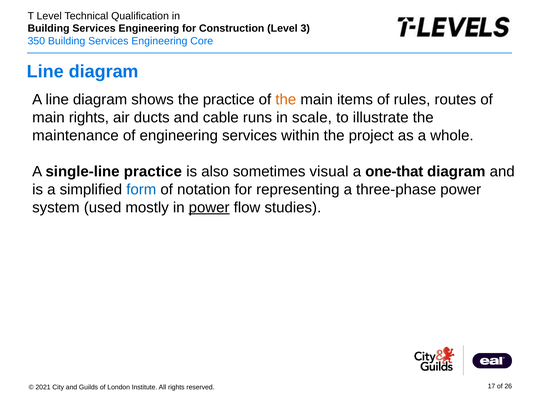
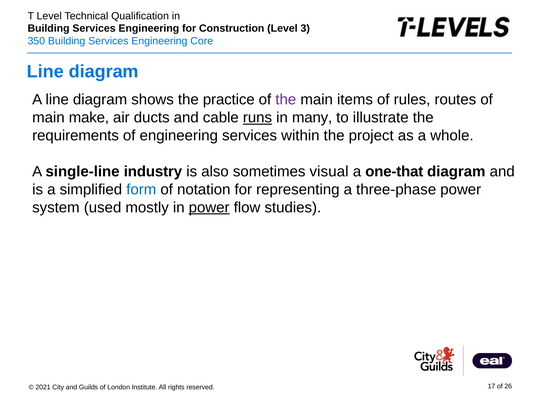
the at (286, 100) colour: orange -> purple
main rights: rights -> make
runs underline: none -> present
scale: scale -> many
maintenance: maintenance -> requirements
single-line practice: practice -> industry
